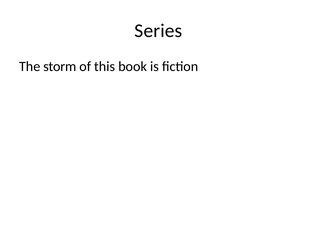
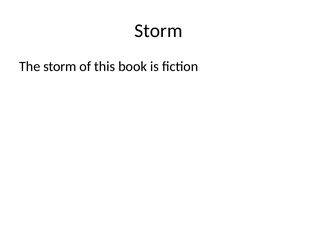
Series at (158, 31): Series -> Storm
